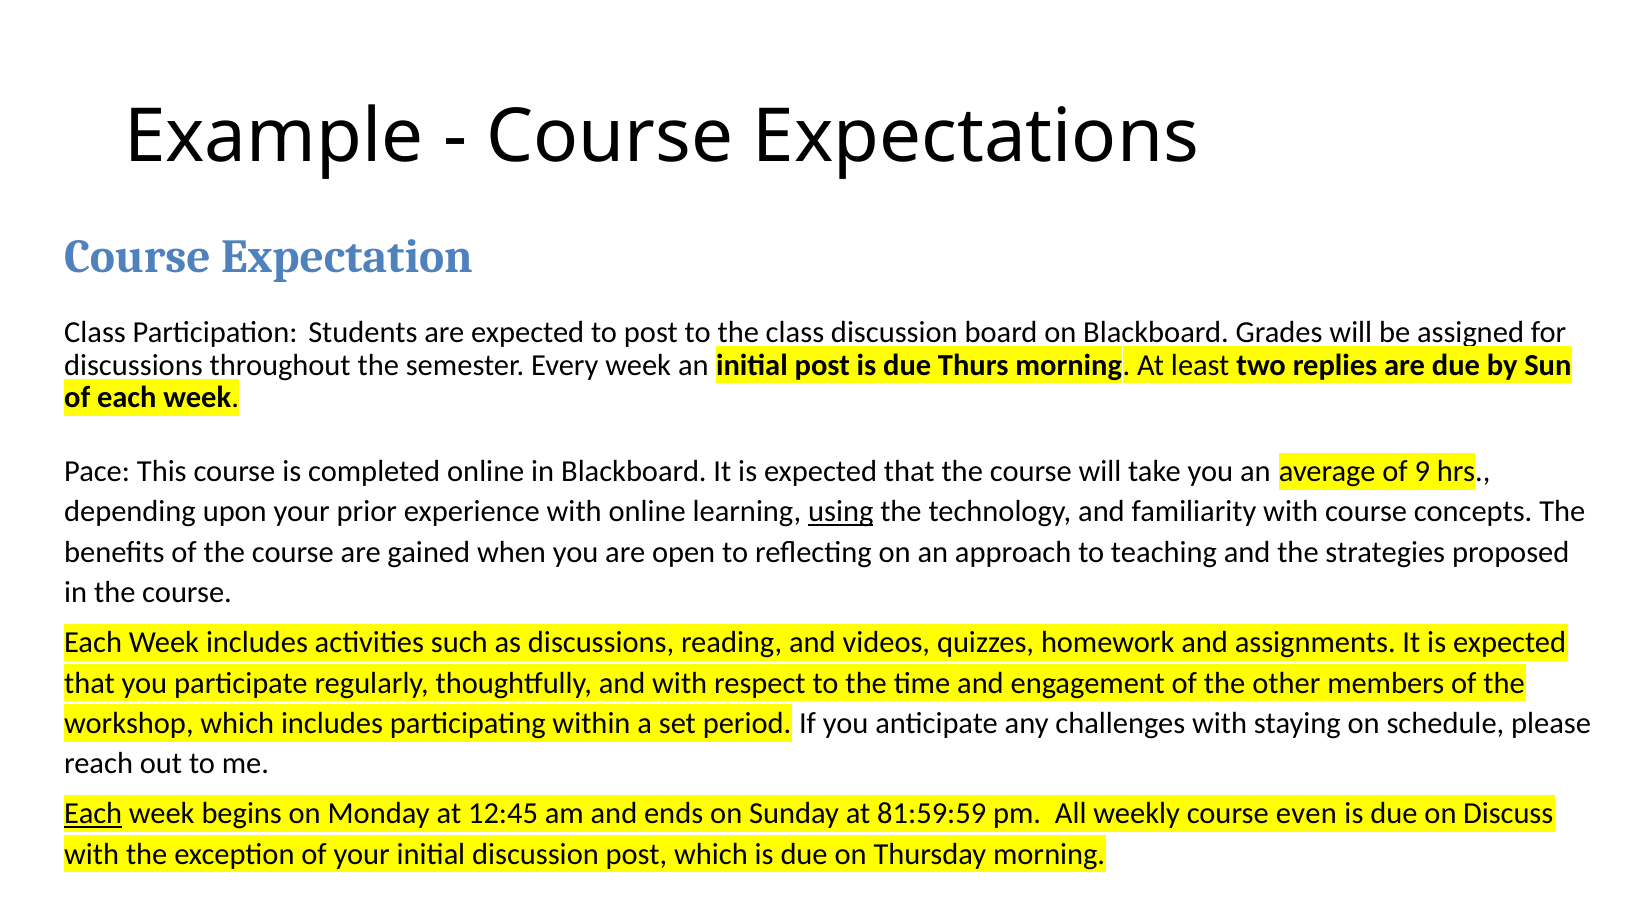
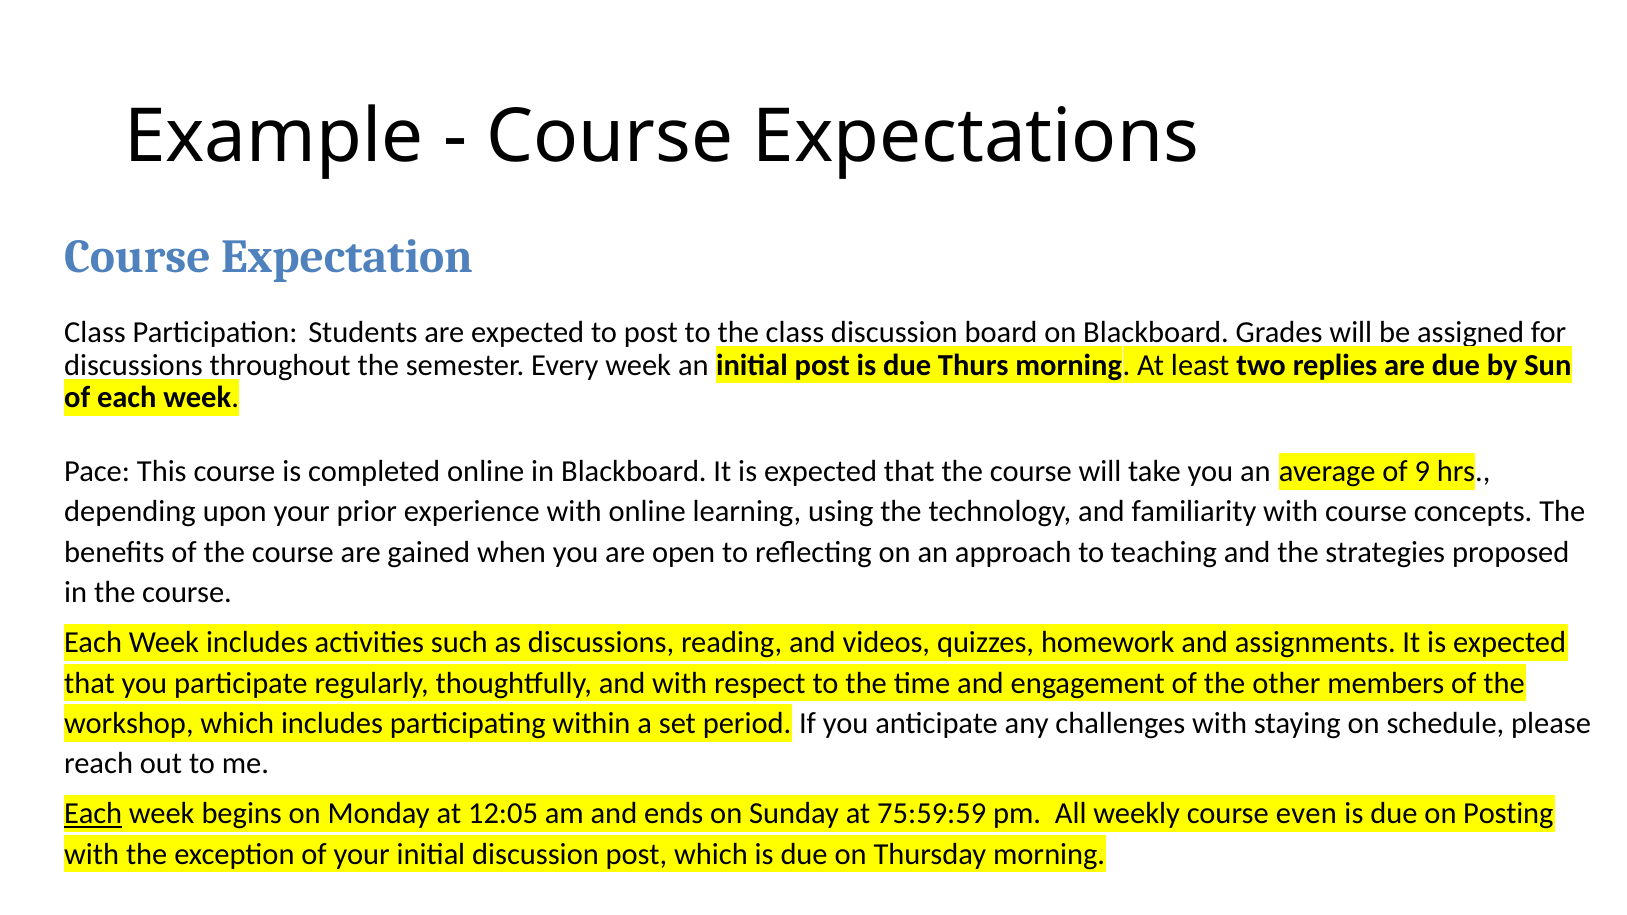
using underline: present -> none
12:45: 12:45 -> 12:05
81:59:59: 81:59:59 -> 75:59:59
Discuss: Discuss -> Posting
